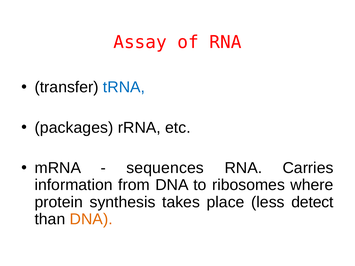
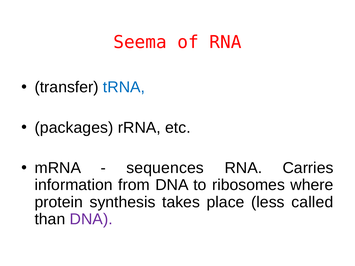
Assay: Assay -> Seema
detect: detect -> called
DNA at (91, 219) colour: orange -> purple
